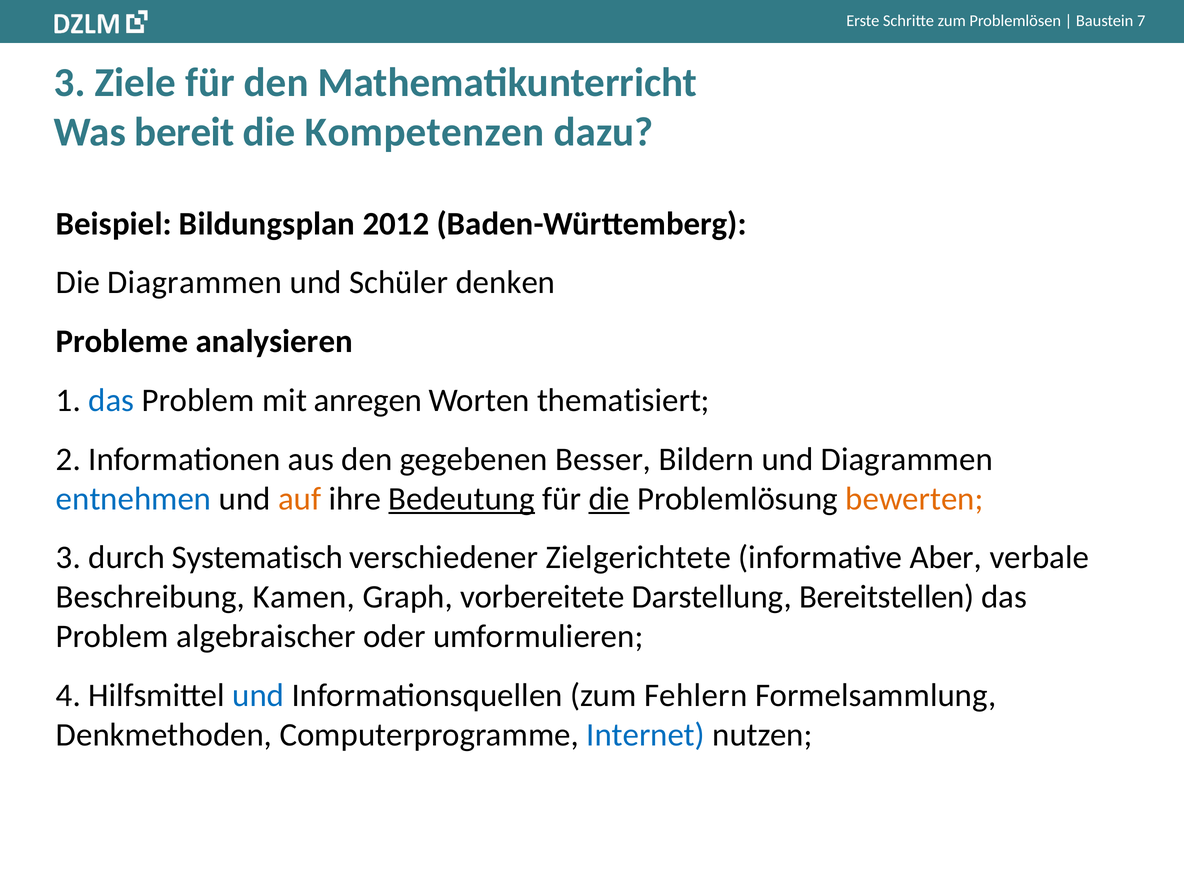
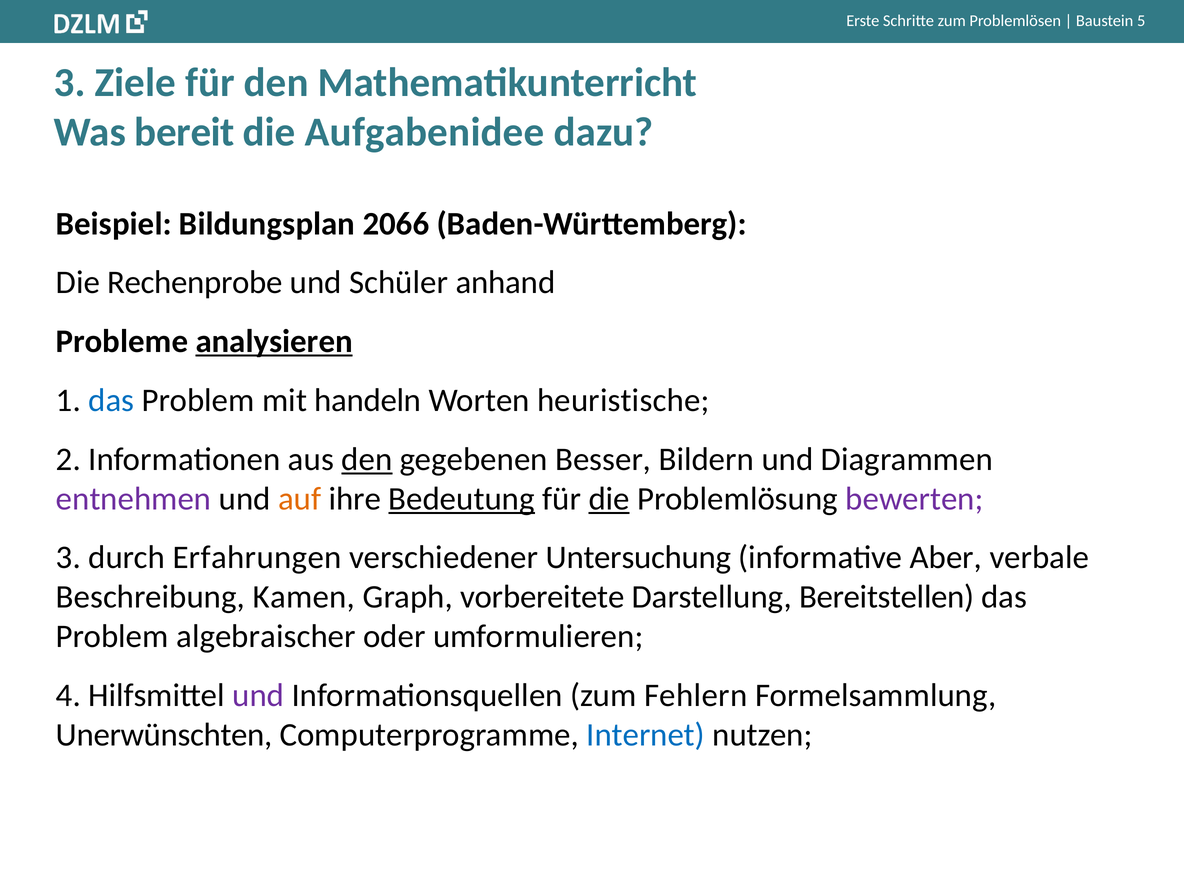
7: 7 -> 5
Kompetenzen: Kompetenzen -> Aufgabenidee
2012: 2012 -> 2066
Die Diagrammen: Diagrammen -> Rechenprobe
denken: denken -> anhand
analysieren underline: none -> present
anregen: anregen -> handeln
thematisiert: thematisiert -> heuristische
den at (367, 459) underline: none -> present
entnehmen colour: blue -> purple
bewerten colour: orange -> purple
Systematisch: Systematisch -> Erfahrungen
Zielgerichtete: Zielgerichtete -> Untersuchung
und at (258, 695) colour: blue -> purple
Denkmethoden: Denkmethoden -> Unerwünschten
